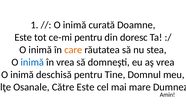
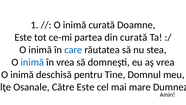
ce-mi pentru: pentru -> partea
din doresc: doresc -> curată
care colour: orange -> blue
